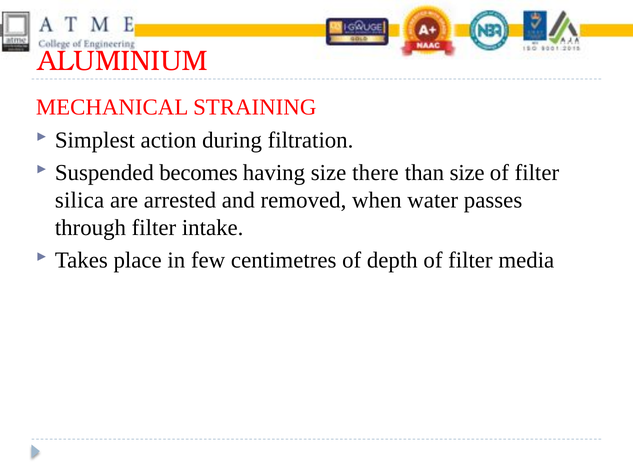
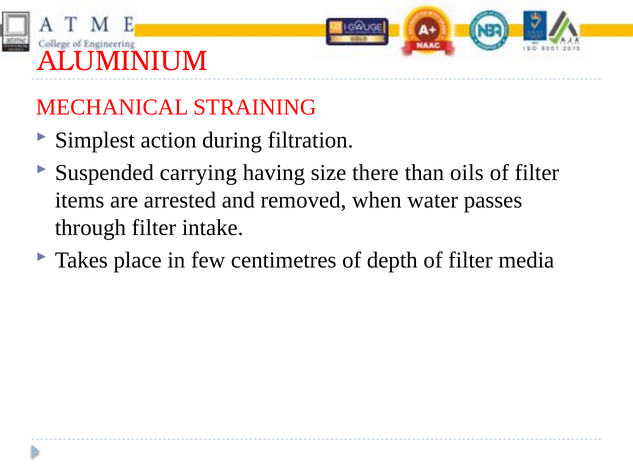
becomes: becomes -> carrying
than size: size -> oils
silica: silica -> items
